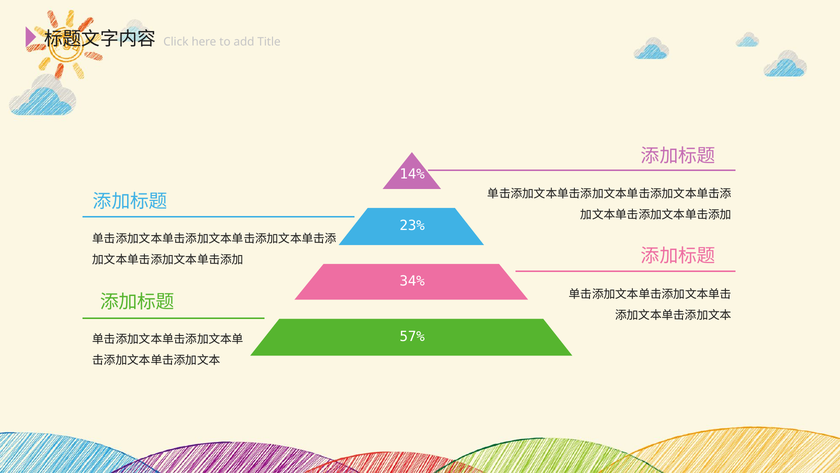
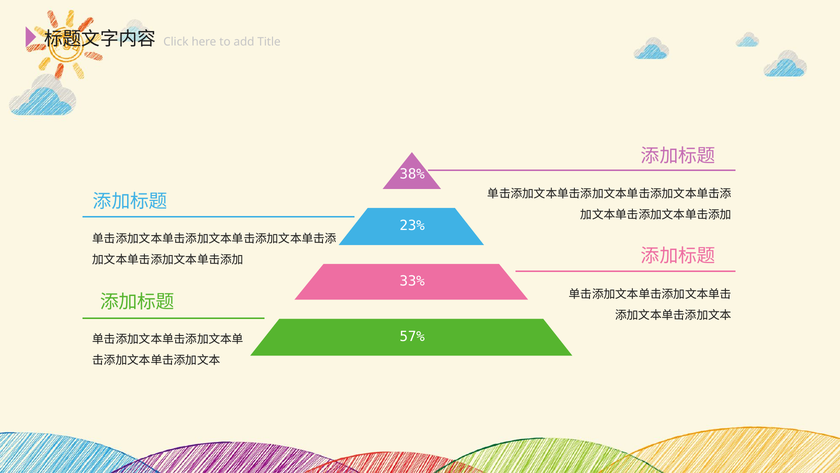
14%: 14% -> 38%
34%: 34% -> 33%
